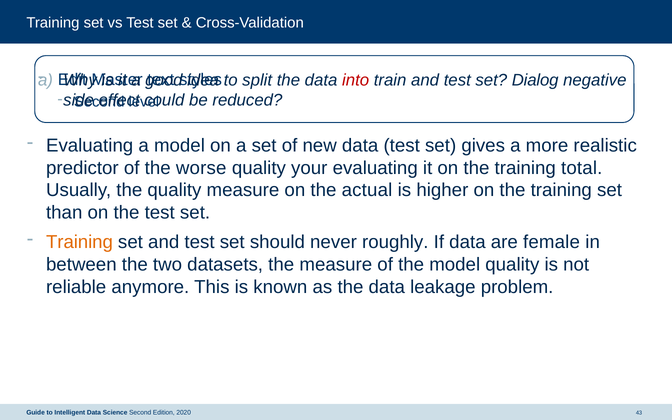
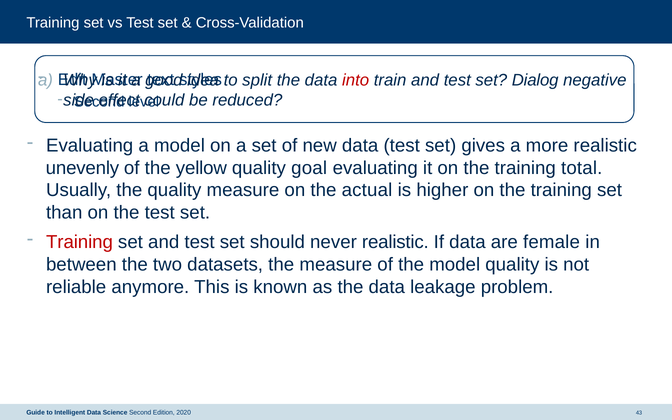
predictor: predictor -> unevenly
worse: worse -> yellow
your: your -> goal
Training at (79, 242) colour: orange -> red
never roughly: roughly -> realistic
